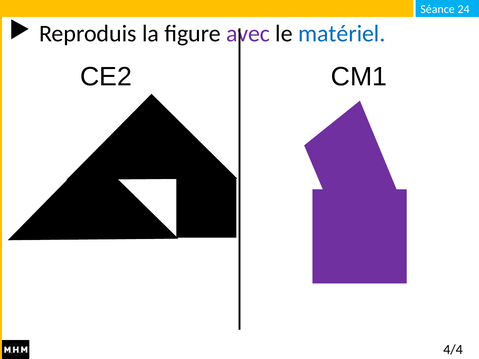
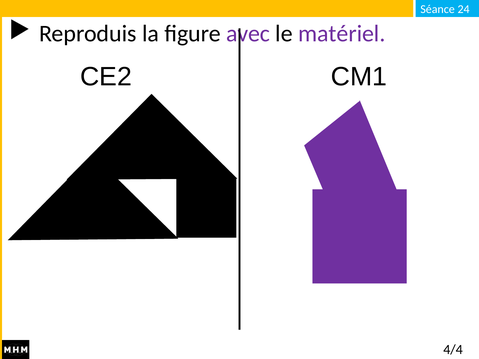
matériel colour: blue -> purple
